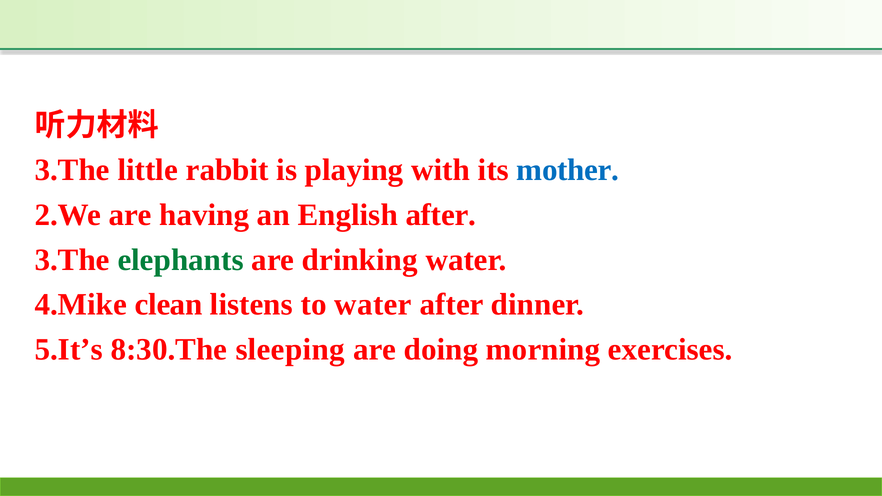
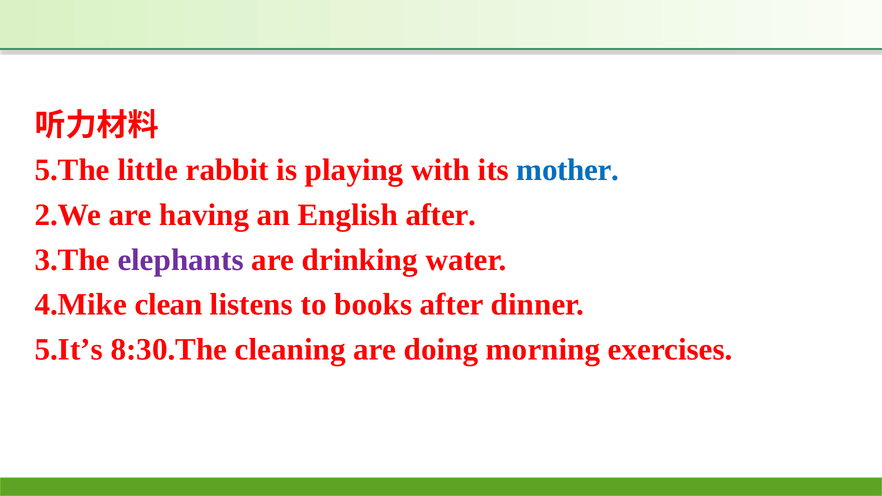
3.The at (72, 170): 3.The -> 5.The
elephants colour: green -> purple
to water: water -> books
sleeping: sleeping -> cleaning
